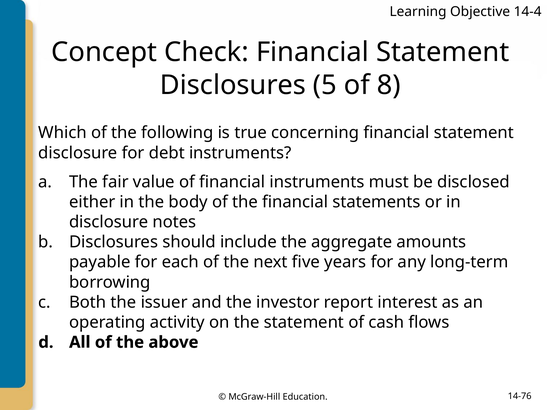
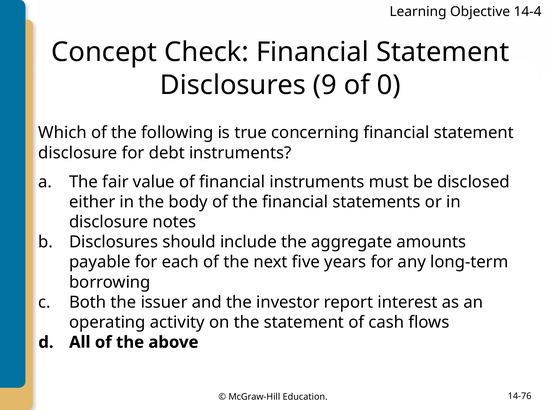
5: 5 -> 9
8: 8 -> 0
